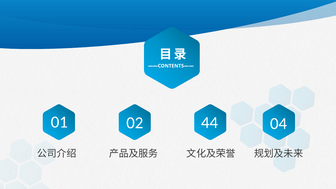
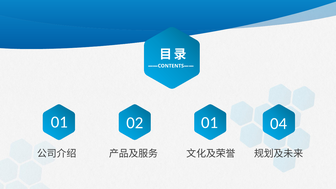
02 44: 44 -> 01
